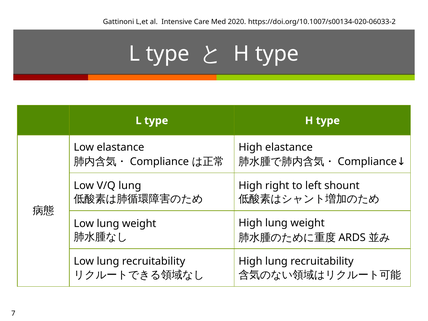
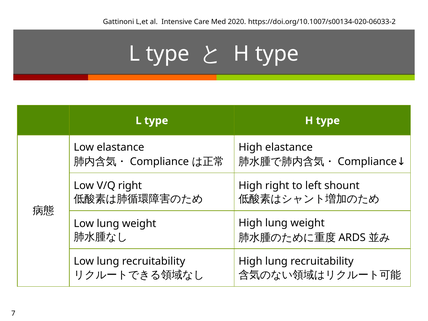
V/Q lung: lung -> right
